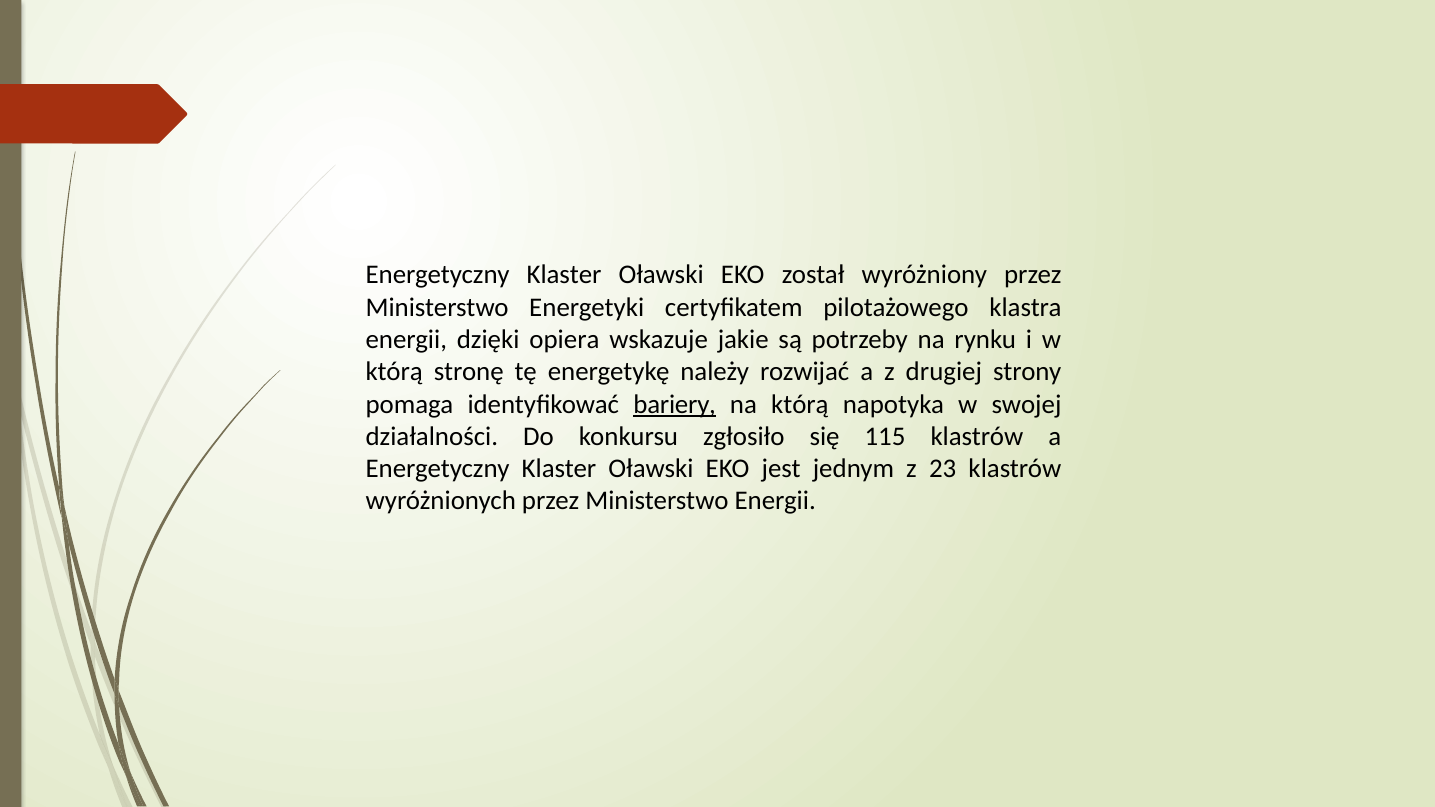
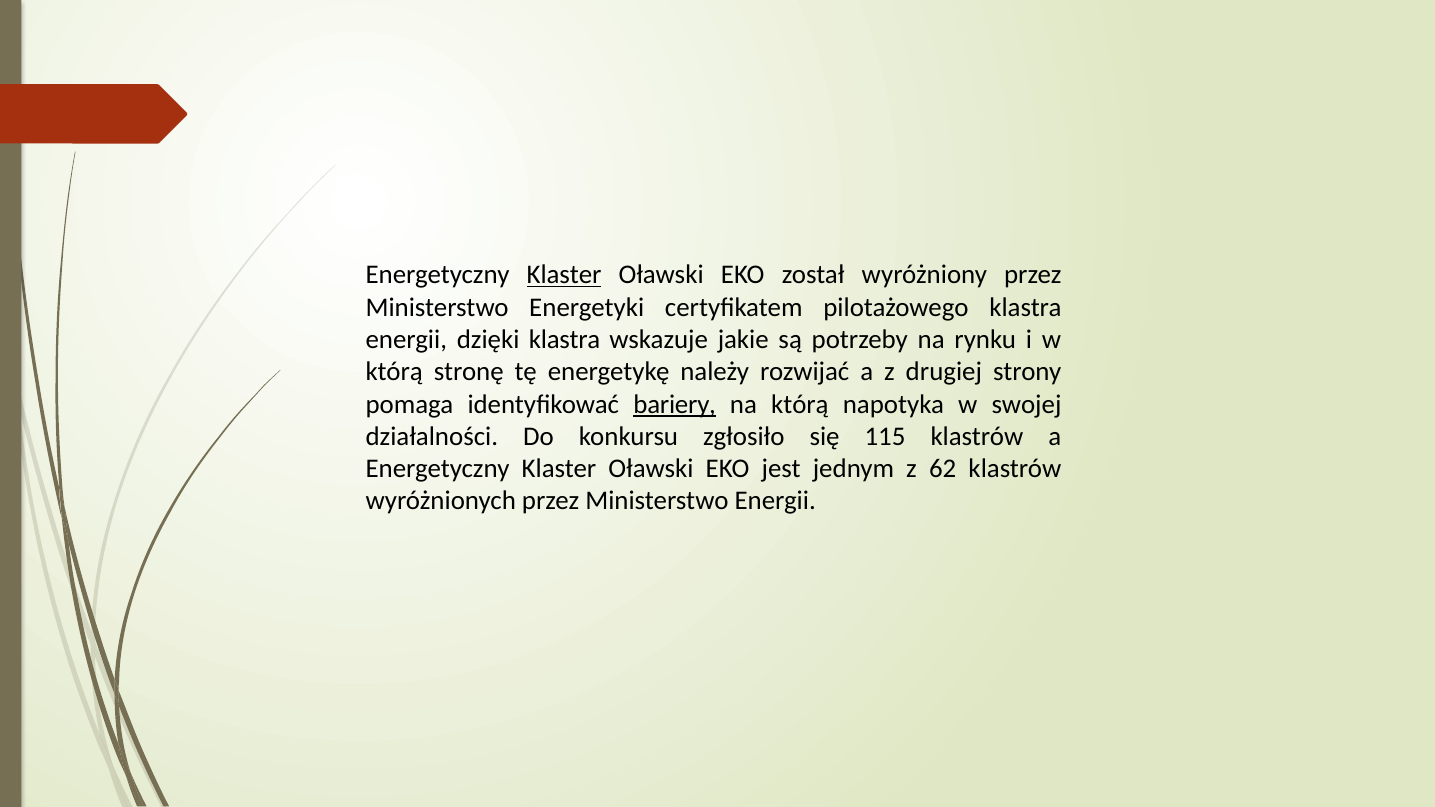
Klaster at (564, 275) underline: none -> present
dzięki opiera: opiera -> klastra
23: 23 -> 62
